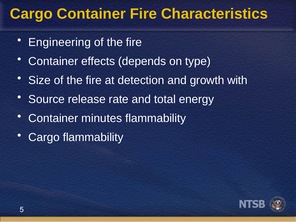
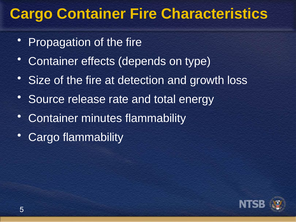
Engineering: Engineering -> Propagation
with: with -> loss
